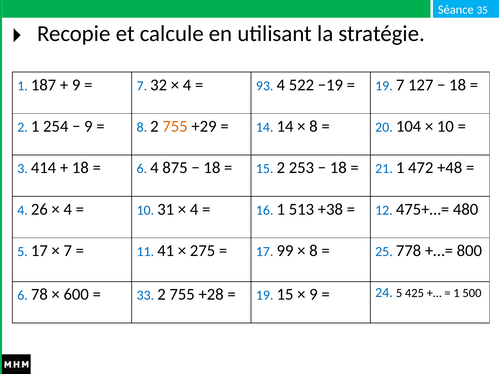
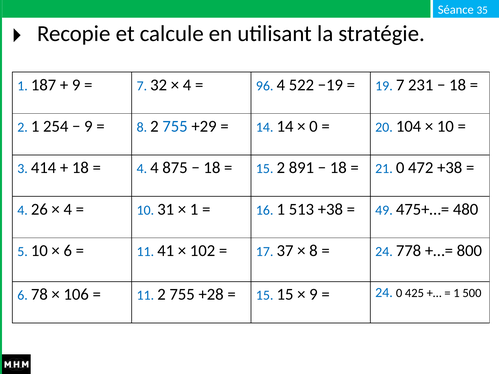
93: 93 -> 96
127: 127 -> 231
755 at (175, 126) colour: orange -> blue
8 at (313, 126): 8 -> 0
6 at (142, 169): 6 -> 4
253: 253 -> 891
21 1: 1 -> 0
472 +48: +48 -> +38
4 at (194, 209): 4 -> 1
12: 12 -> 49
5 17: 17 -> 10
7 at (68, 251): 7 -> 6
275: 275 -> 102
99: 99 -> 37
25 at (384, 252): 25 -> 24
600: 600 -> 106
33 at (145, 296): 33 -> 11
19 at (265, 296): 19 -> 15
24 5: 5 -> 0
